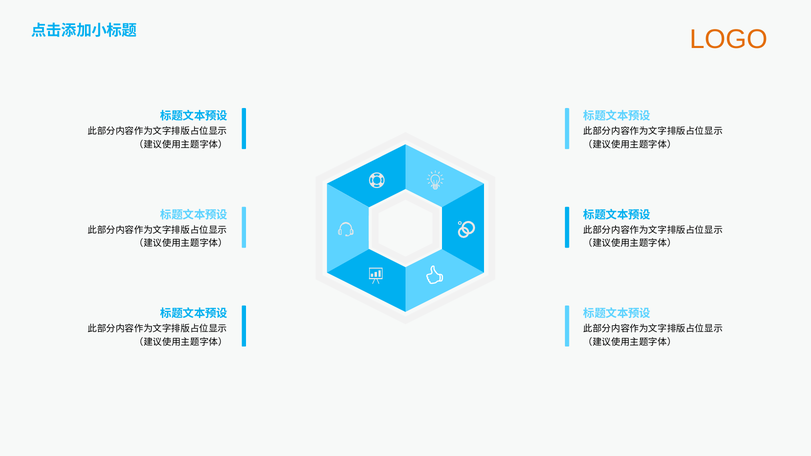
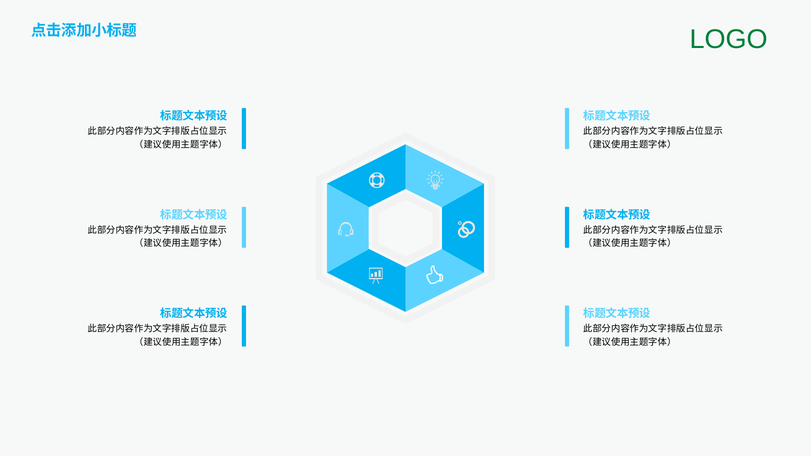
LOGO colour: orange -> green
